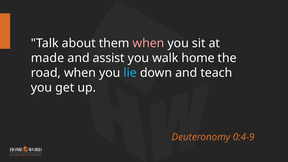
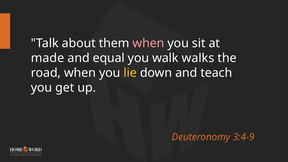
assist: assist -> equal
home: home -> walks
lie colour: light blue -> yellow
0:4-9: 0:4-9 -> 3:4-9
